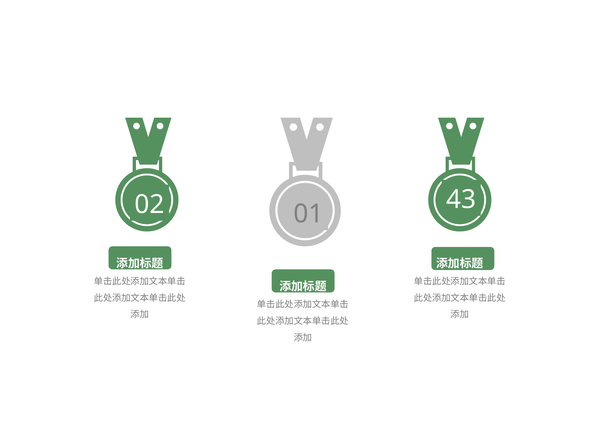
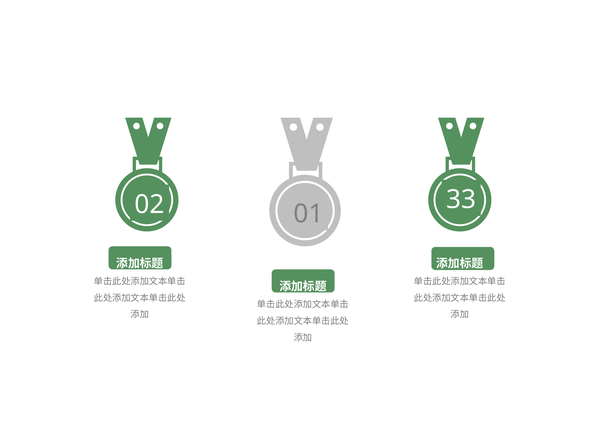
43: 43 -> 33
